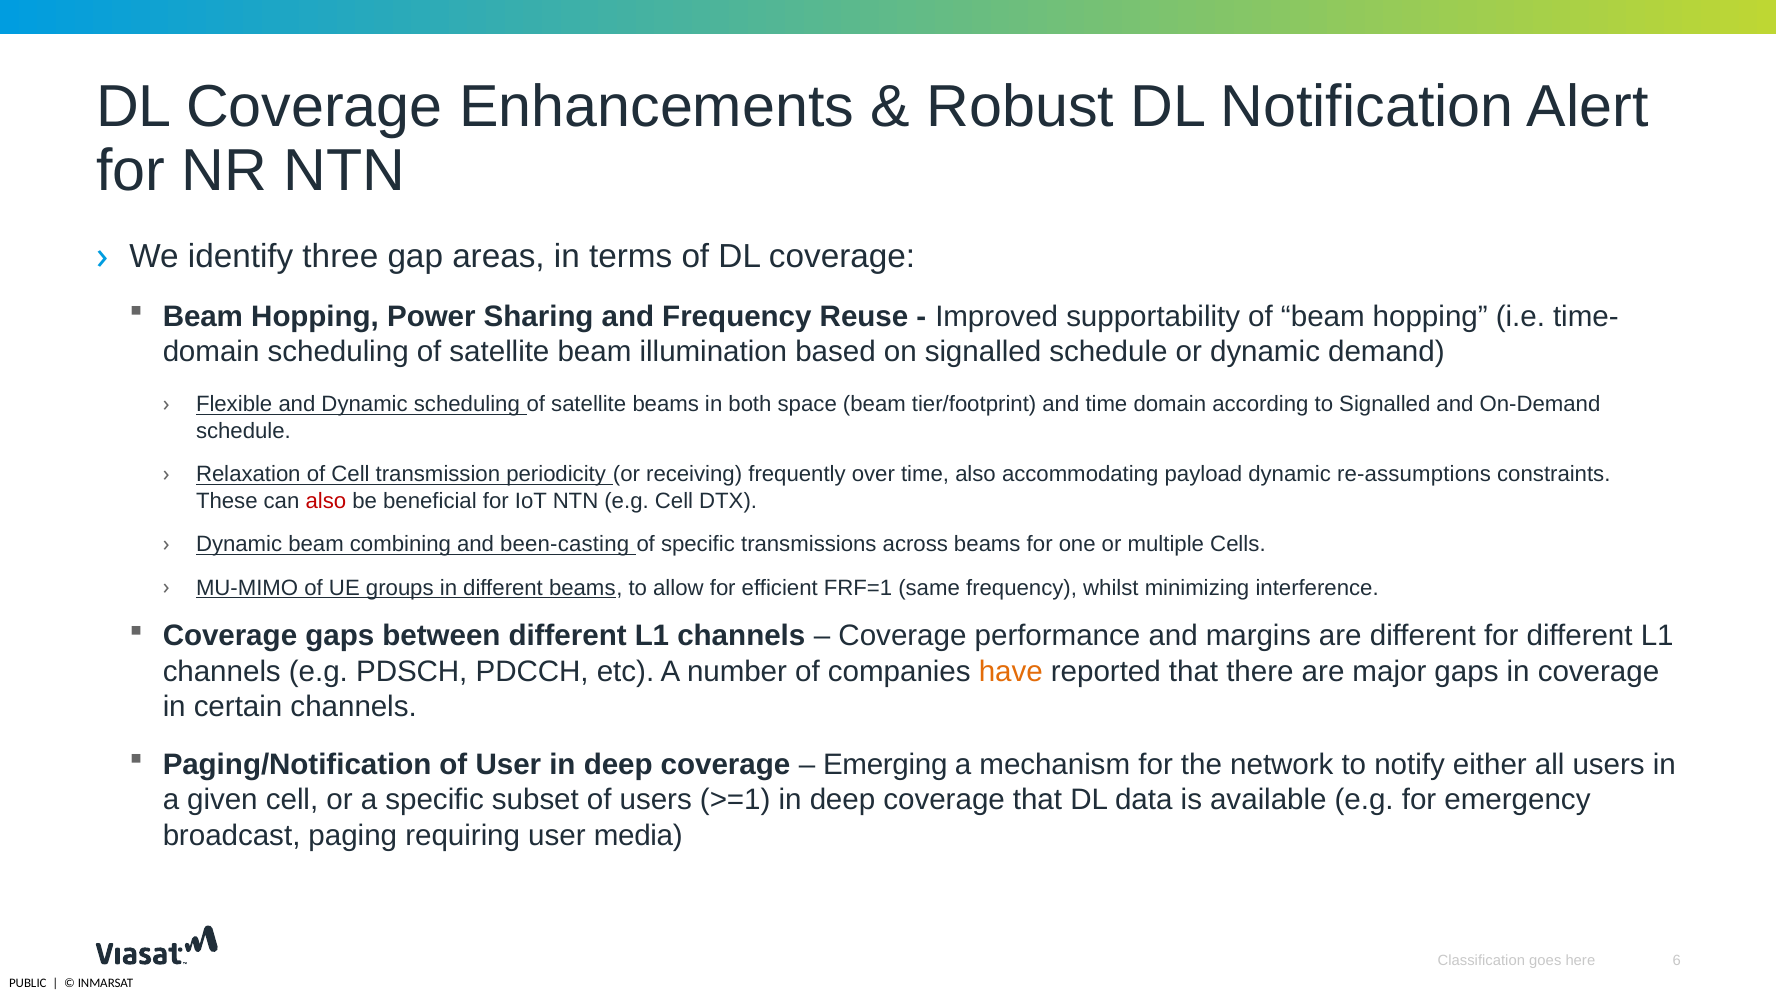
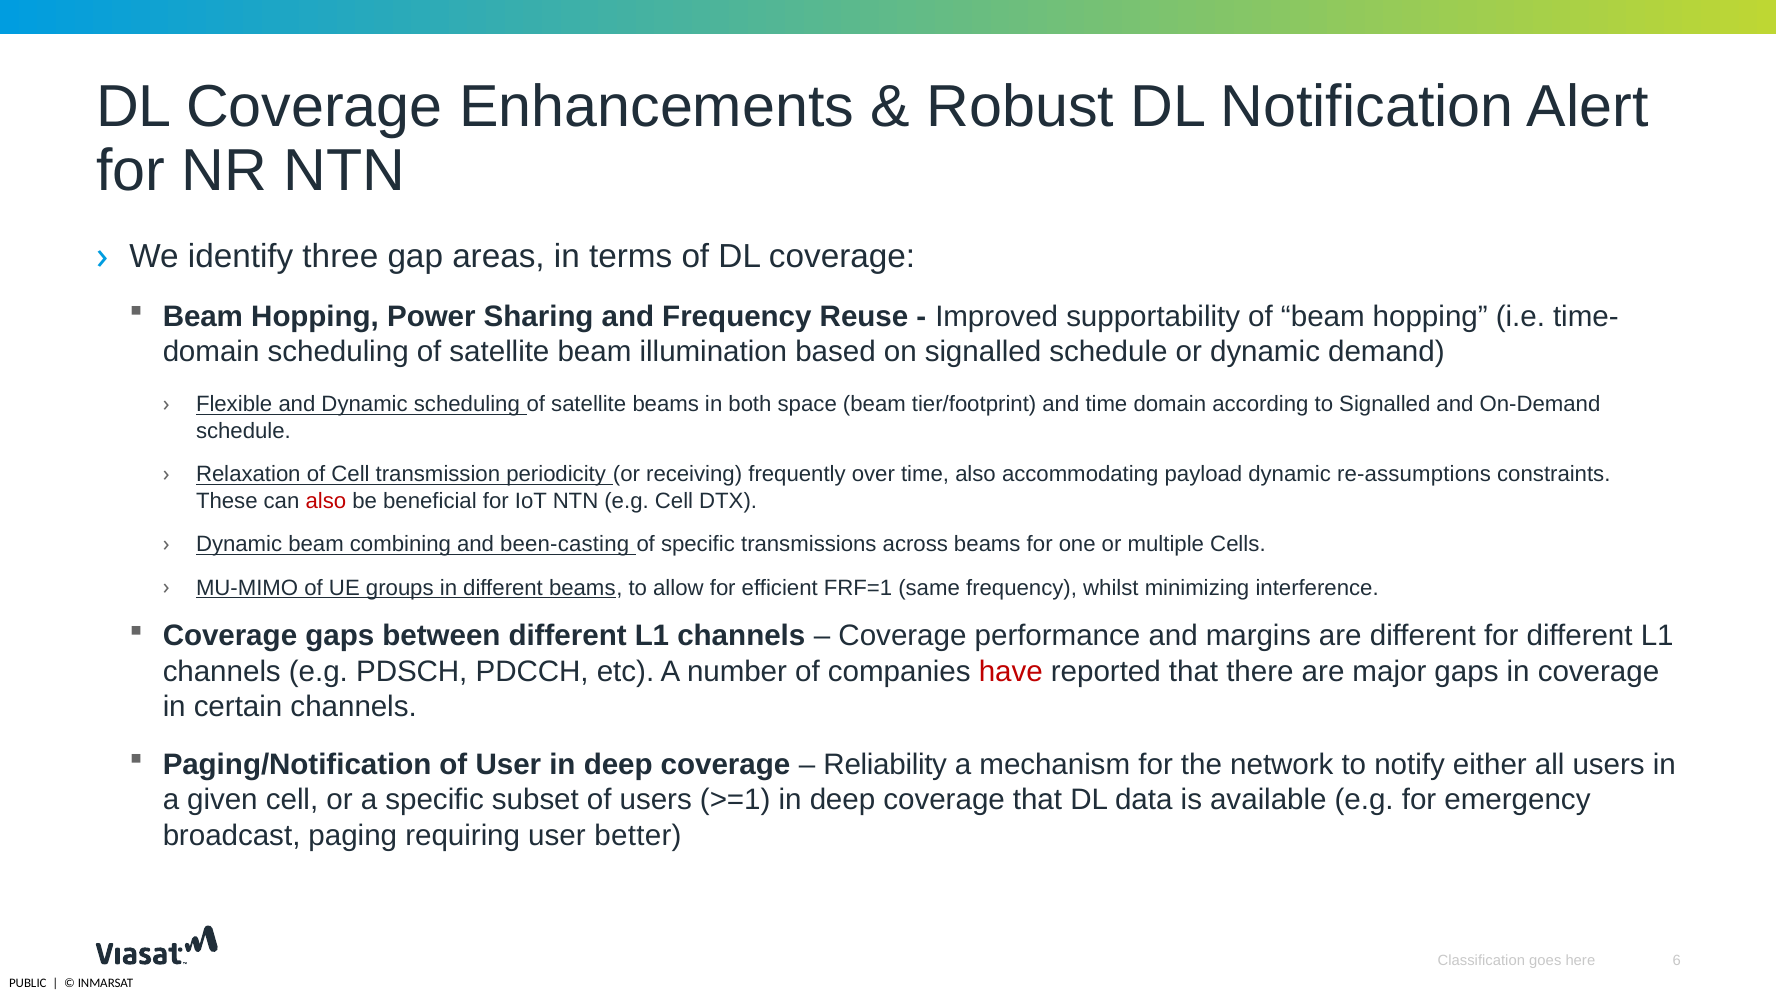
have colour: orange -> red
Emerging: Emerging -> Reliability
media: media -> better
